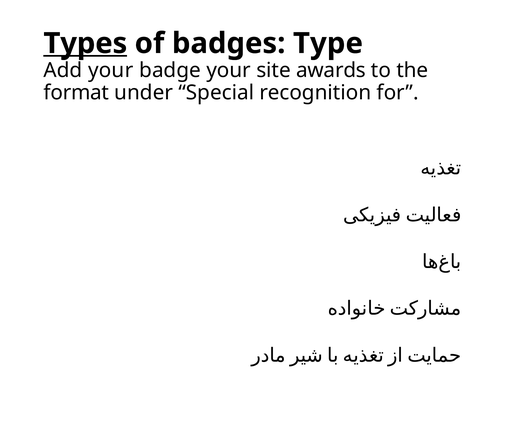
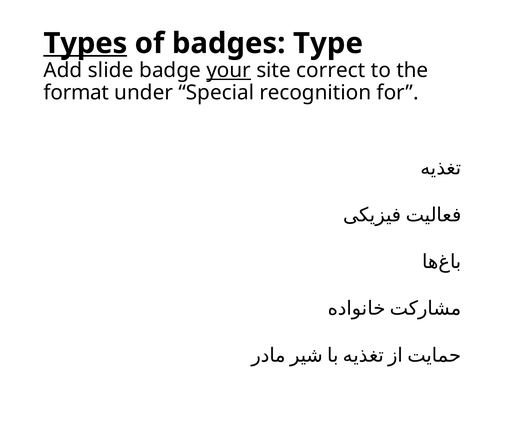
Add your: your -> slide
your at (229, 70) underline: none -> present
awards: awards -> correct
